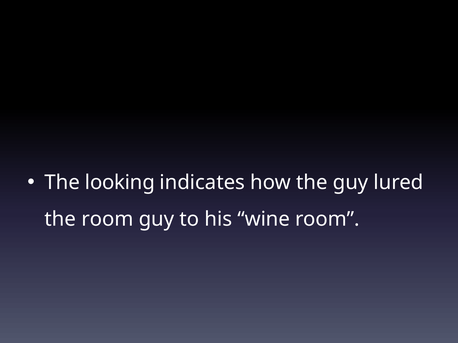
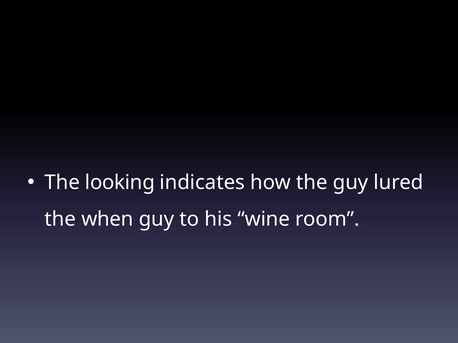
the room: room -> when
